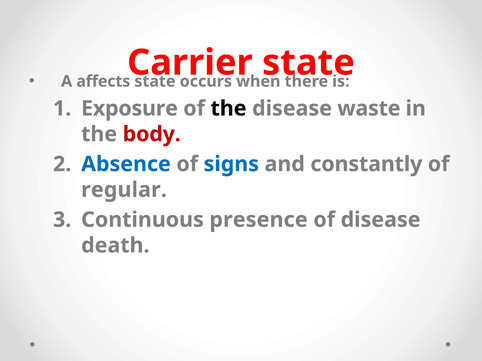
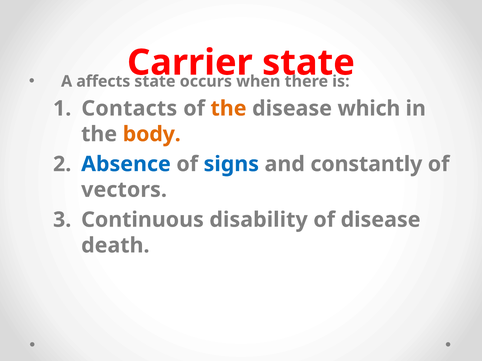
Exposure: Exposure -> Contacts
the at (229, 109) colour: black -> orange
waste: waste -> which
body colour: red -> orange
regular: regular -> vectors
presence: presence -> disability
